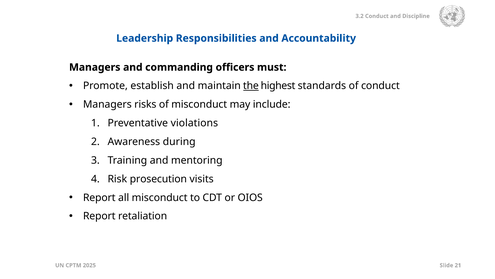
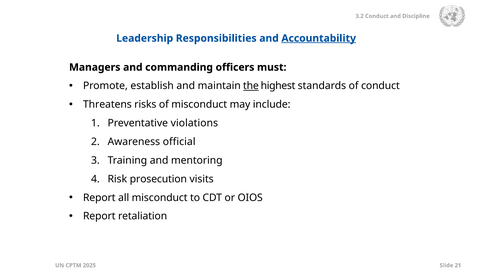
Accountability underline: none -> present
Managers at (107, 104): Managers -> Threatens
during: during -> official
